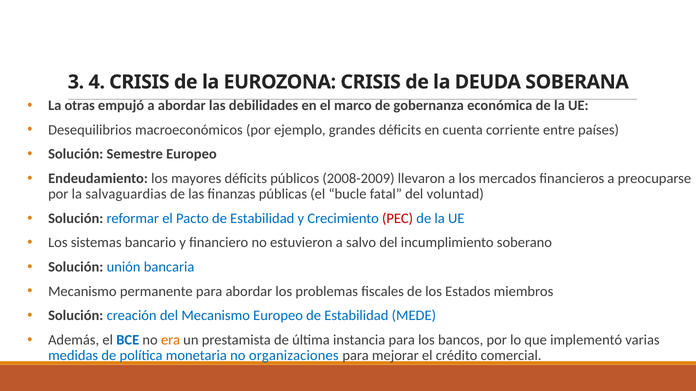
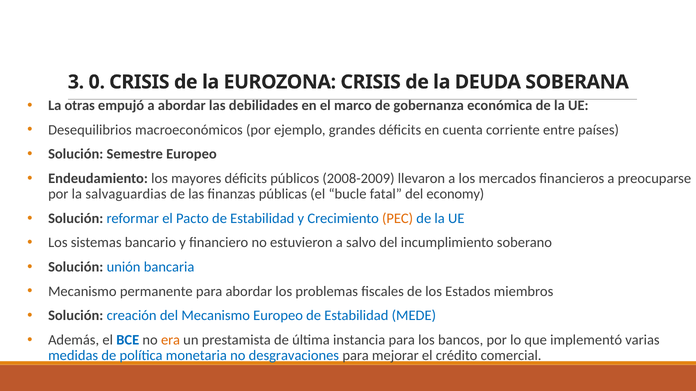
4: 4 -> 0
voluntad: voluntad -> economy
PEC colour: red -> orange
organizaciones: organizaciones -> desgravaciones
